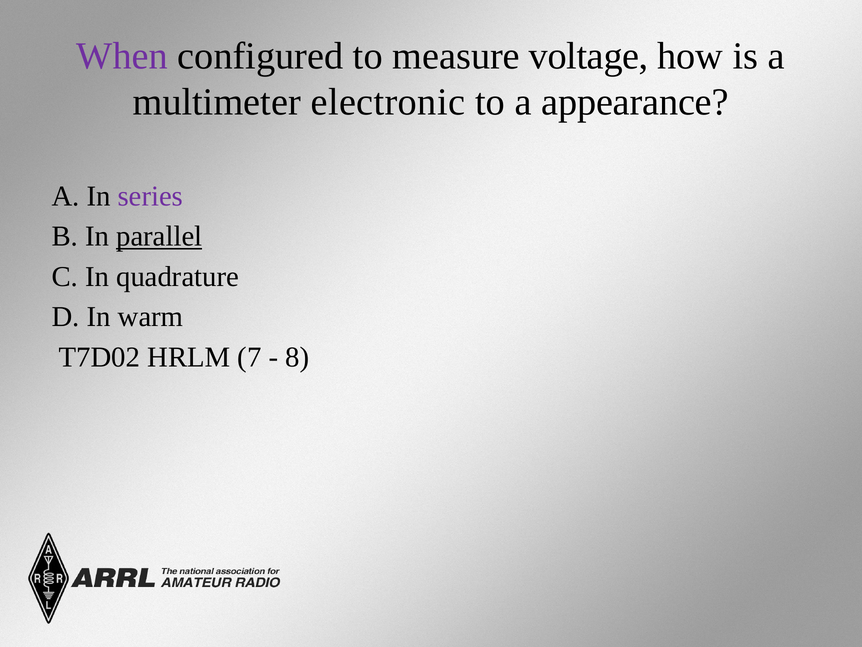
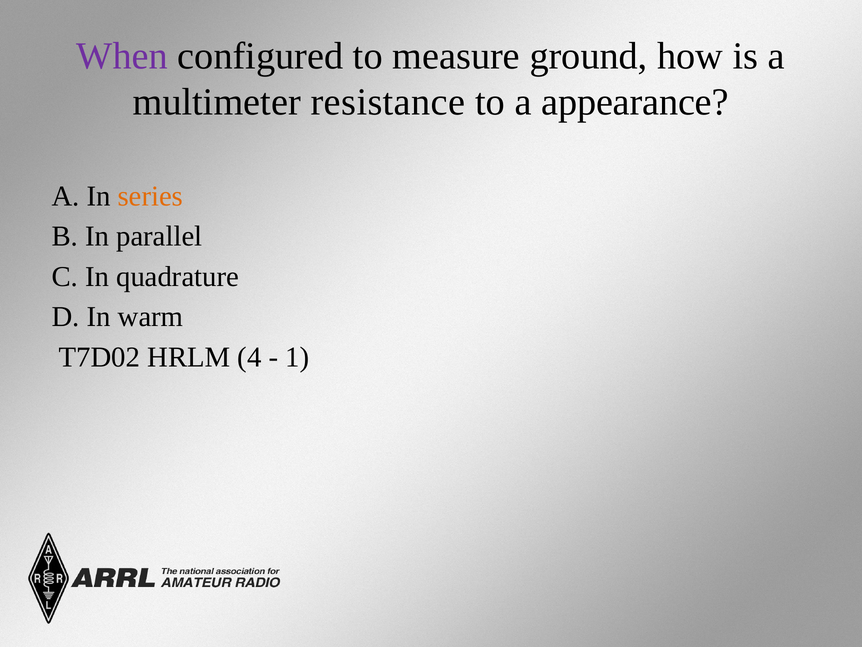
voltage: voltage -> ground
electronic: electronic -> resistance
series colour: purple -> orange
parallel underline: present -> none
7: 7 -> 4
8: 8 -> 1
